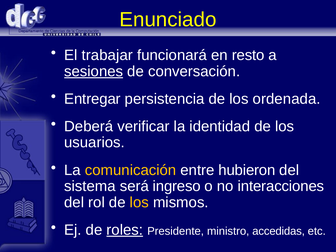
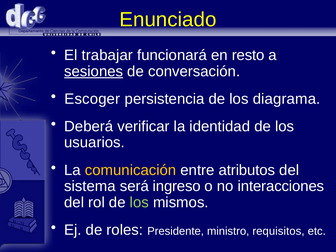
Entregar: Entregar -> Escoger
ordenada: ordenada -> diagrama
hubieron: hubieron -> atributos
los at (139, 202) colour: yellow -> light green
roles underline: present -> none
accedidas: accedidas -> requisitos
